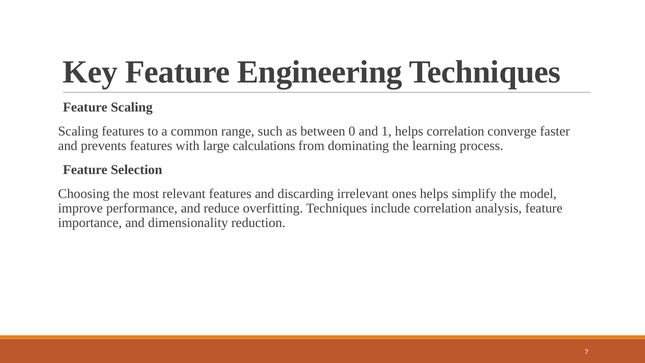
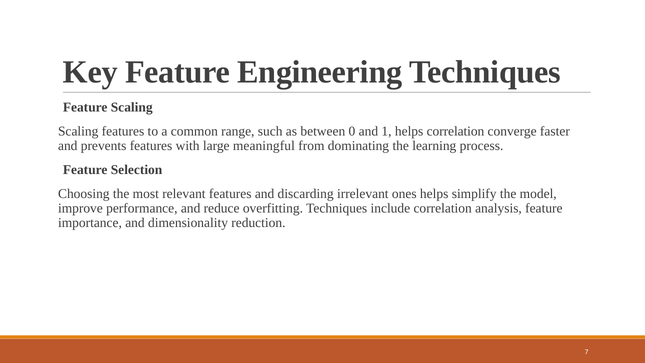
calculations: calculations -> meaningful
